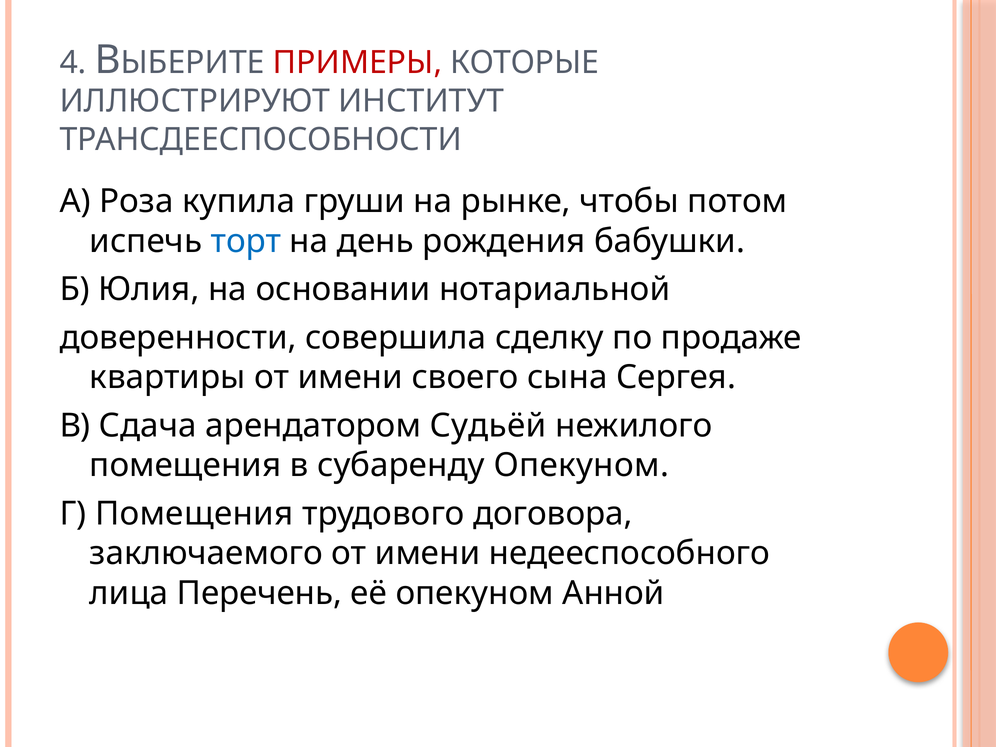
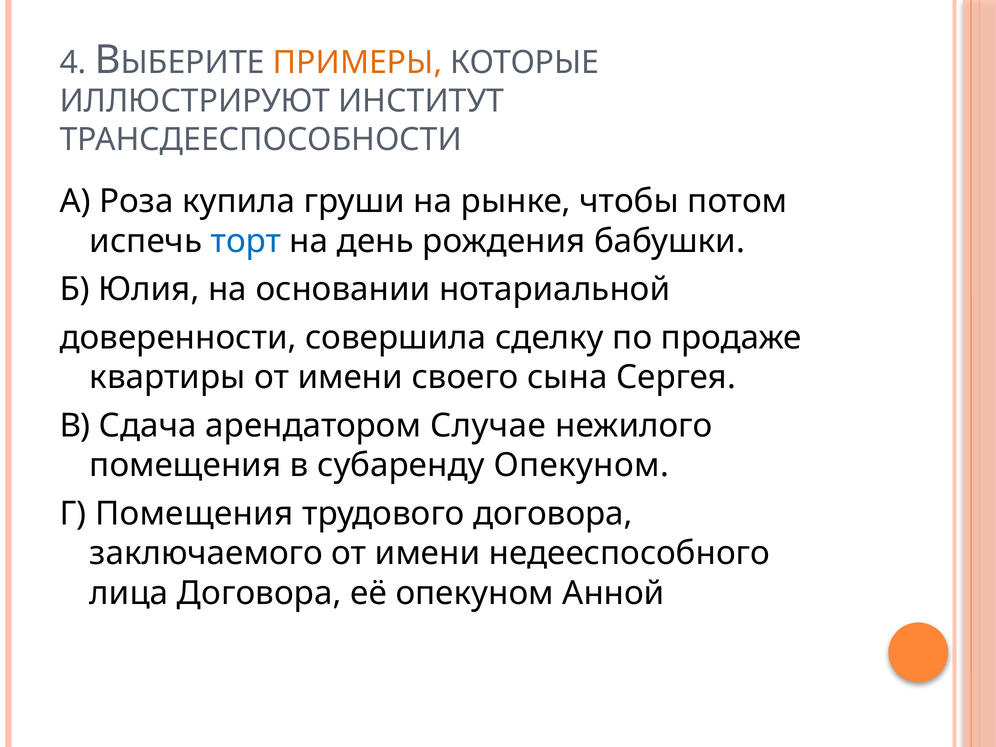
ПРИМЕРЫ colour: red -> orange
Судьёй: Судьёй -> Случае
лица Перечень: Перечень -> Договора
